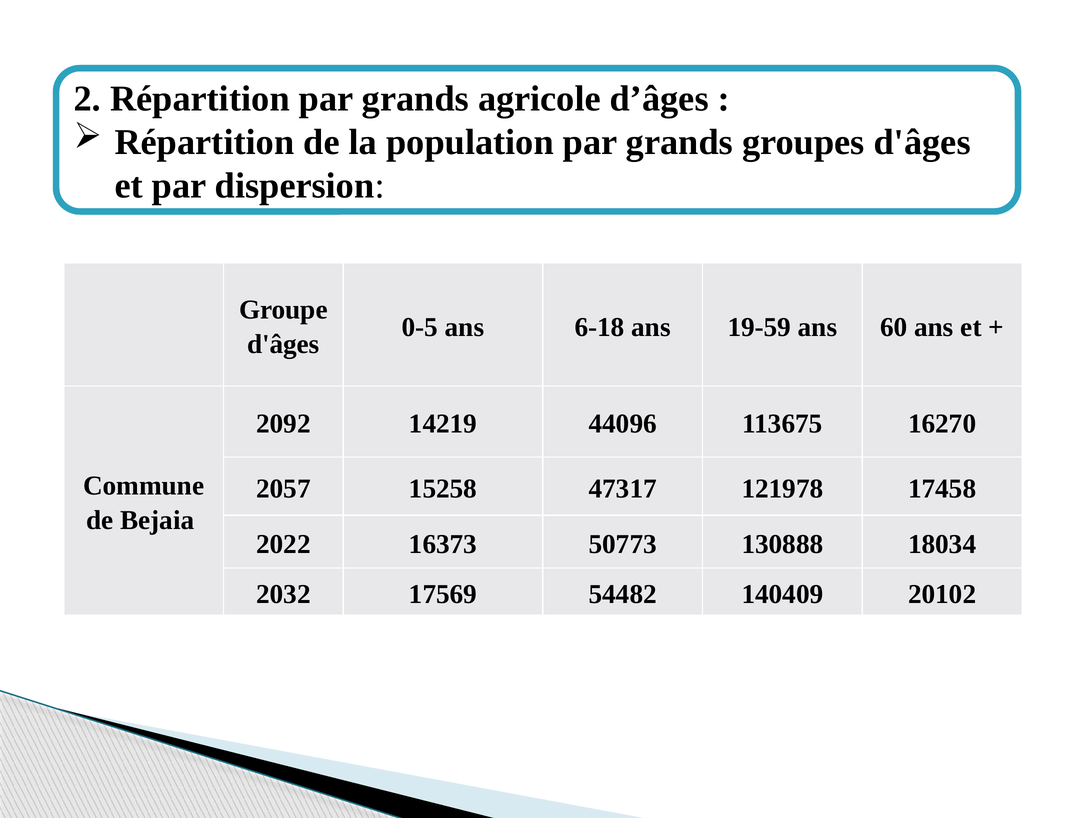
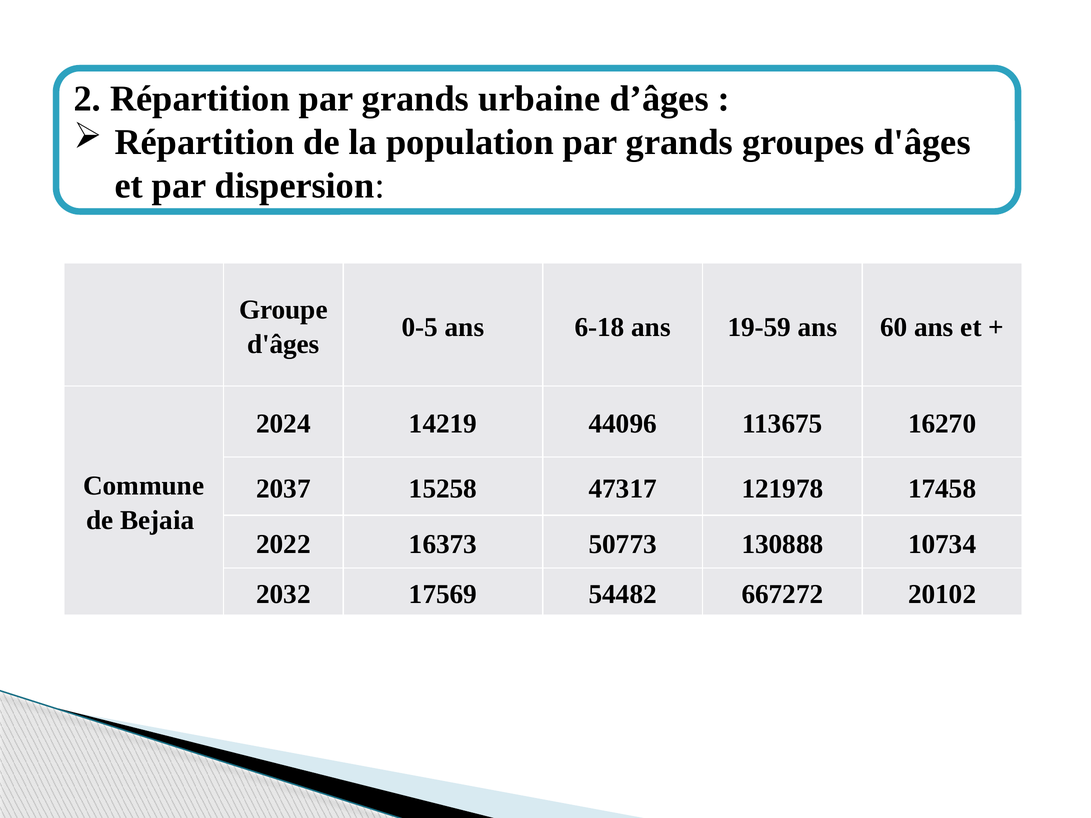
agricole: agricole -> urbaine
2092: 2092 -> 2024
2057: 2057 -> 2037
18034: 18034 -> 10734
140409: 140409 -> 667272
